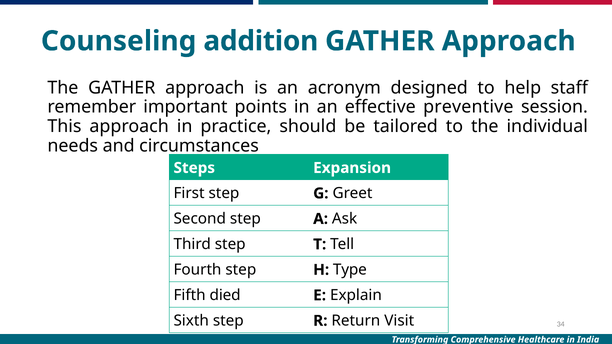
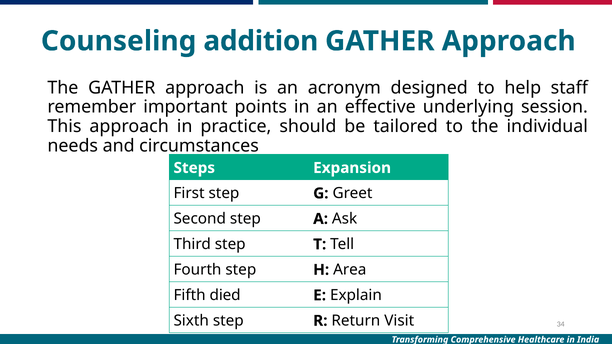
preventive: preventive -> underlying
Type: Type -> Area
